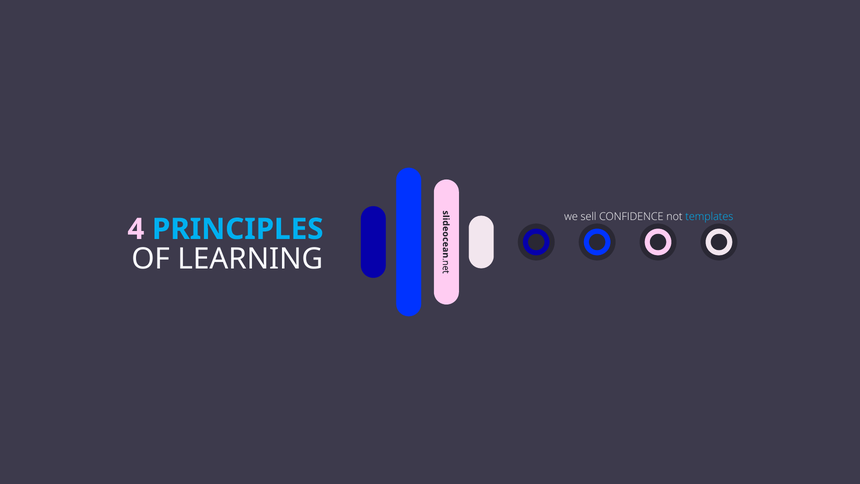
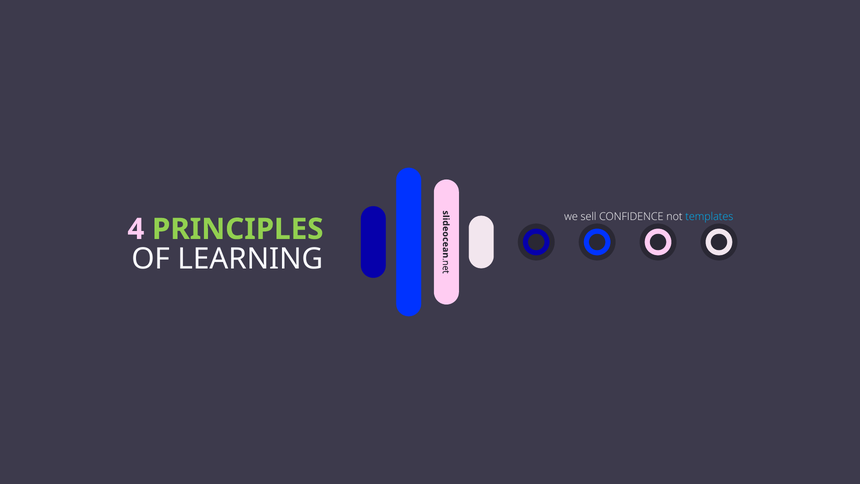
PRINCIPLES colour: light blue -> light green
